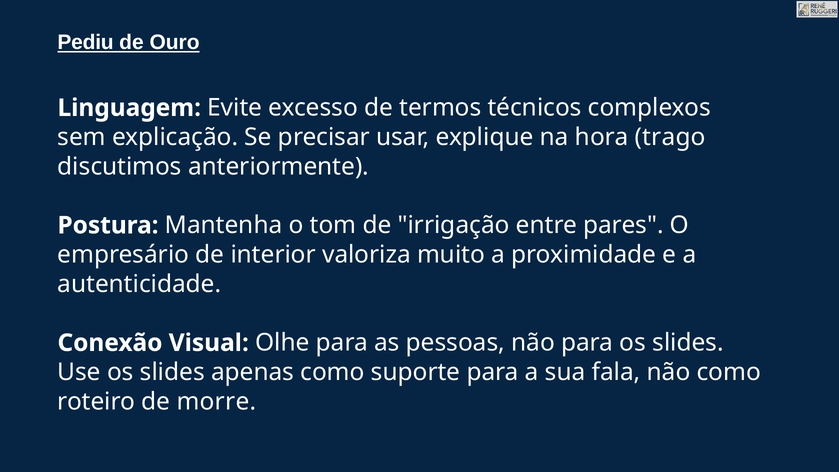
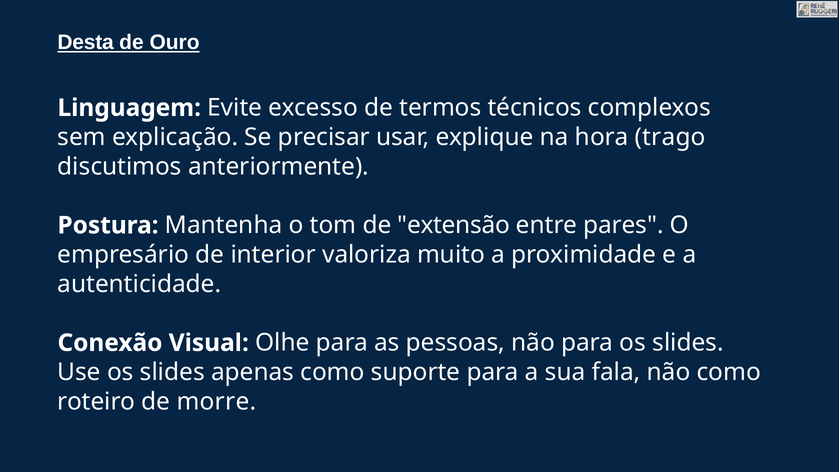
Pediu: Pediu -> Desta
irrigação: irrigação -> extensão
